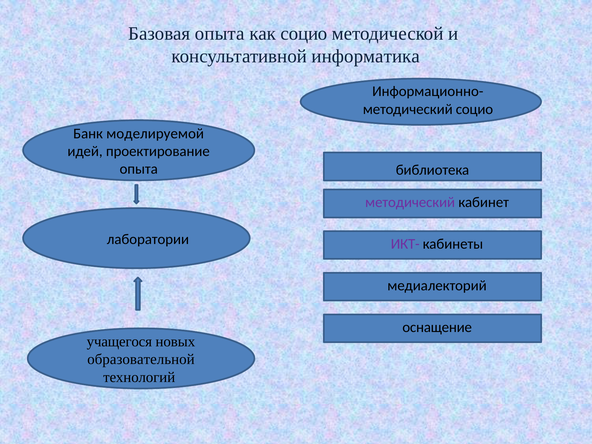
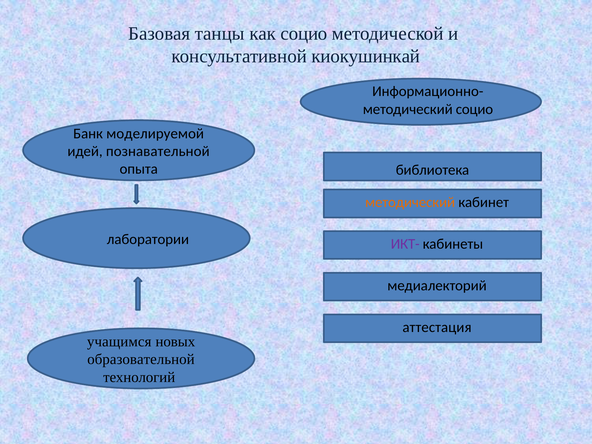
Базовая опыта: опыта -> танцы
информатика: информатика -> киокушинкай
проектирование: проектирование -> познавательной
методический at (410, 202) colour: purple -> orange
оснащение: оснащение -> аттестация
учащегося: учащегося -> учащимся
